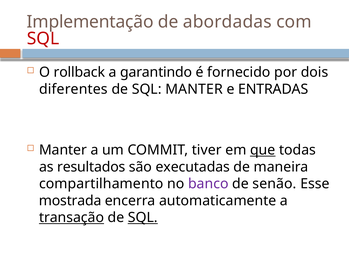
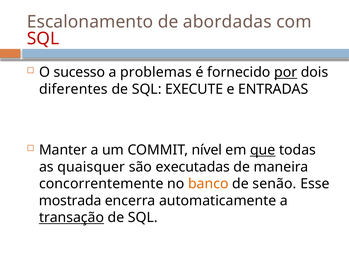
Implementação: Implementação -> Escalonamento
rollback: rollback -> sucesso
garantindo: garantindo -> problemas
por underline: none -> present
SQL MANTER: MANTER -> EXECUTE
tiver: tiver -> nível
resultados: resultados -> quaisquer
compartilhamento: compartilhamento -> concorrentemente
banco colour: purple -> orange
SQL at (143, 217) underline: present -> none
